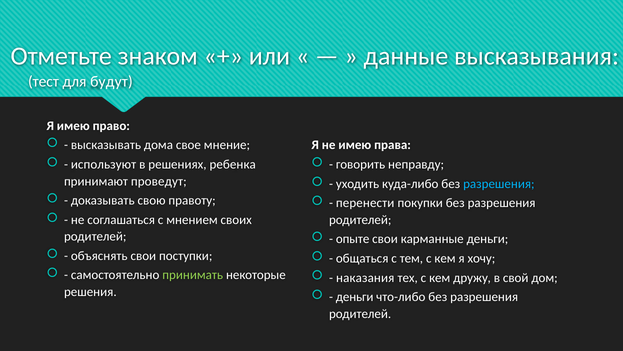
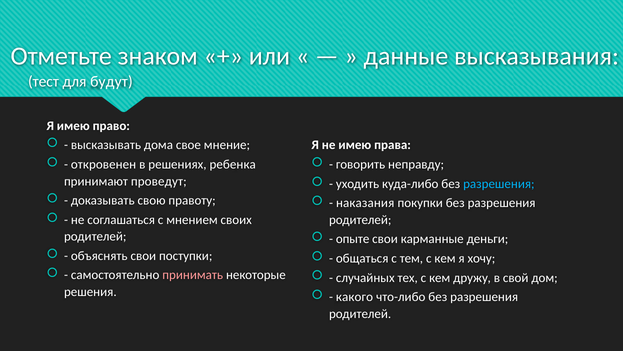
используют: используют -> откровенен
перенести: перенести -> наказания
принимать colour: light green -> pink
наказания: наказания -> случайных
деньги at (355, 297): деньги -> какого
